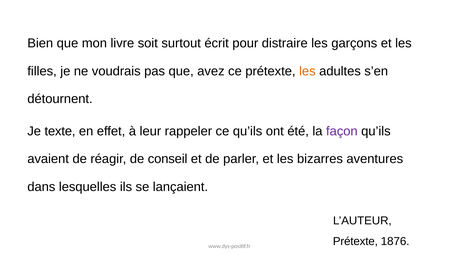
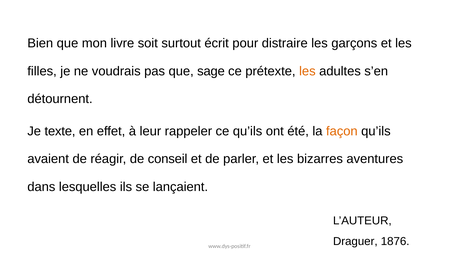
avez: avez -> sage
façon colour: purple -> orange
Prétexte at (355, 241): Prétexte -> Draguer
